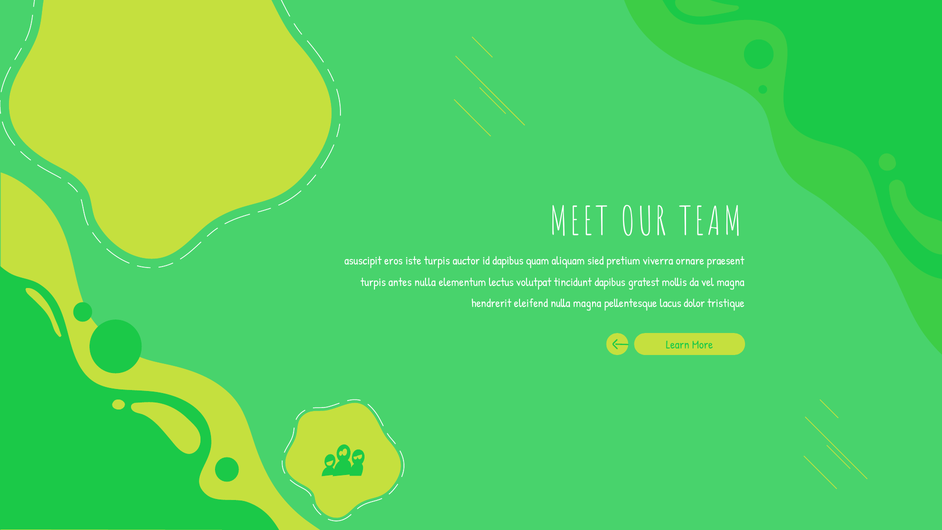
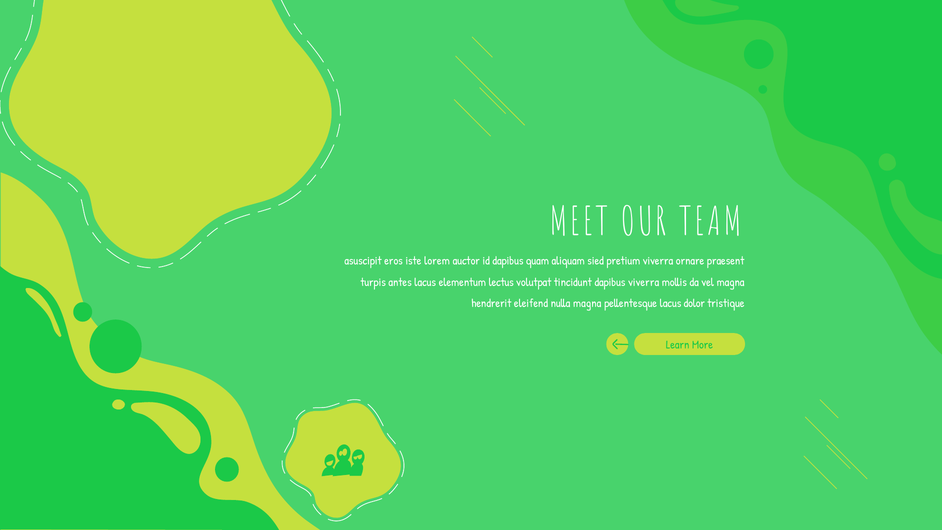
iste turpis: turpis -> lorem
antes nulla: nulla -> lacus
dapibus gratest: gratest -> viverra
